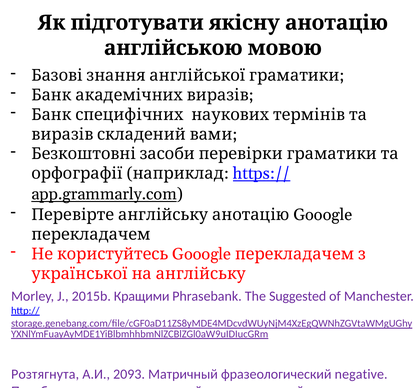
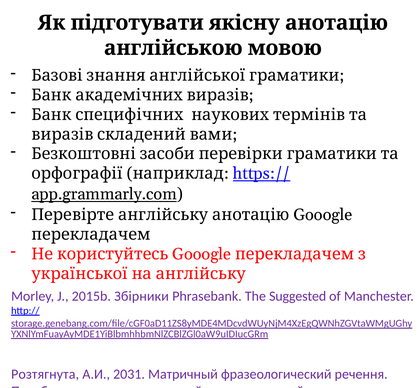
Кращими: Кращими -> Збірники
2093: 2093 -> 2031
negative: negative -> речення
